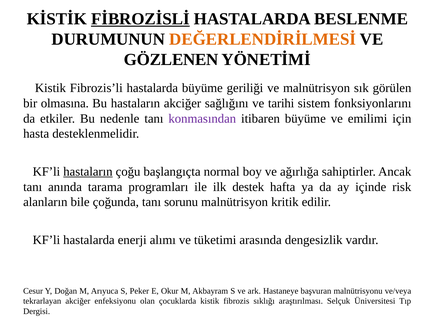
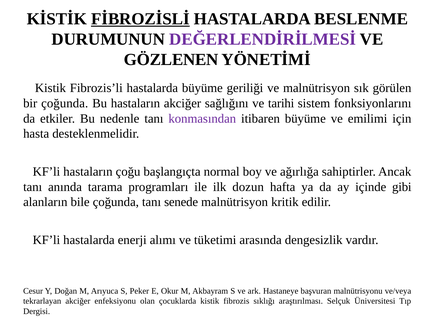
DEĞERLENDİRİLMESİ colour: orange -> purple
bir olmasına: olmasına -> çoğunda
hastaların at (88, 172) underline: present -> none
destek: destek -> dozun
risk: risk -> gibi
sorunu: sorunu -> senede
